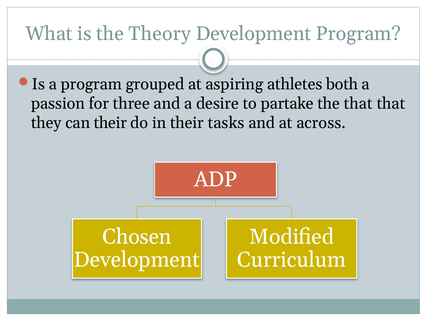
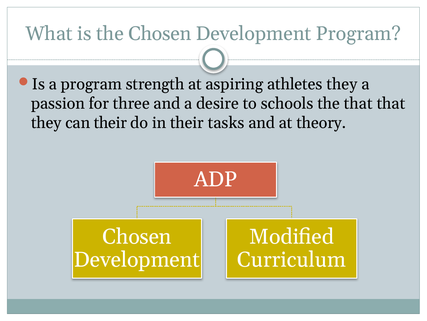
the Theory: Theory -> Chosen
grouped: grouped -> strength
athletes both: both -> they
partake: partake -> schools
across: across -> theory
